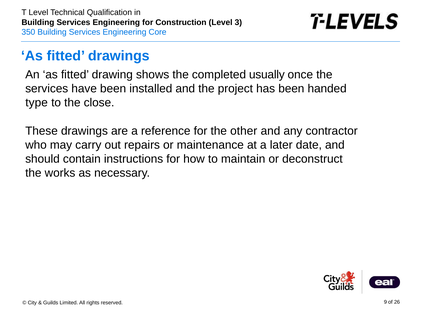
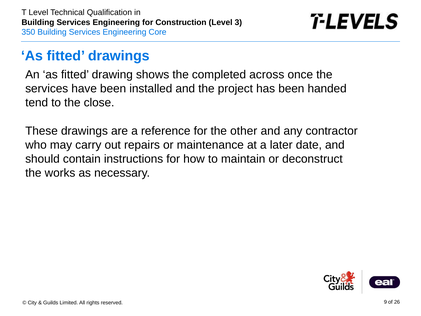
usually: usually -> across
type: type -> tend
